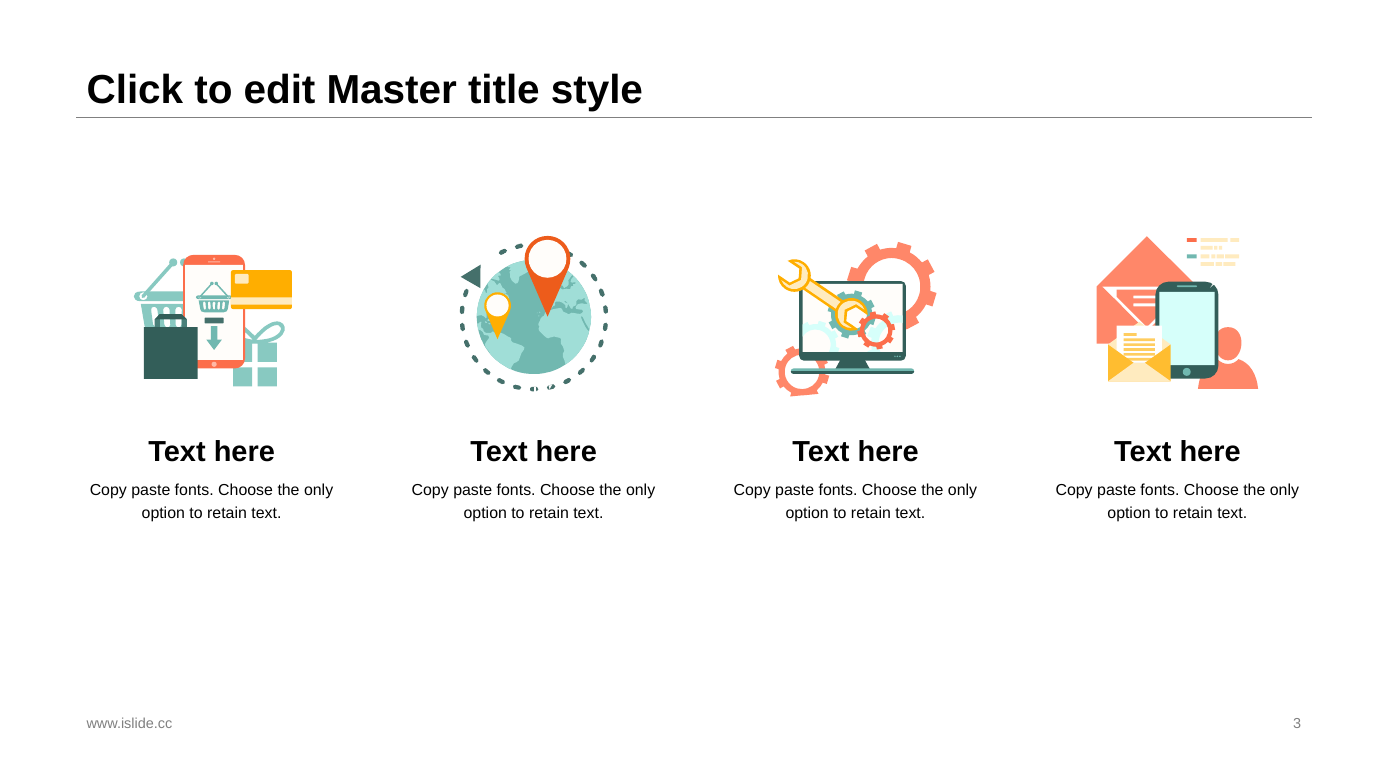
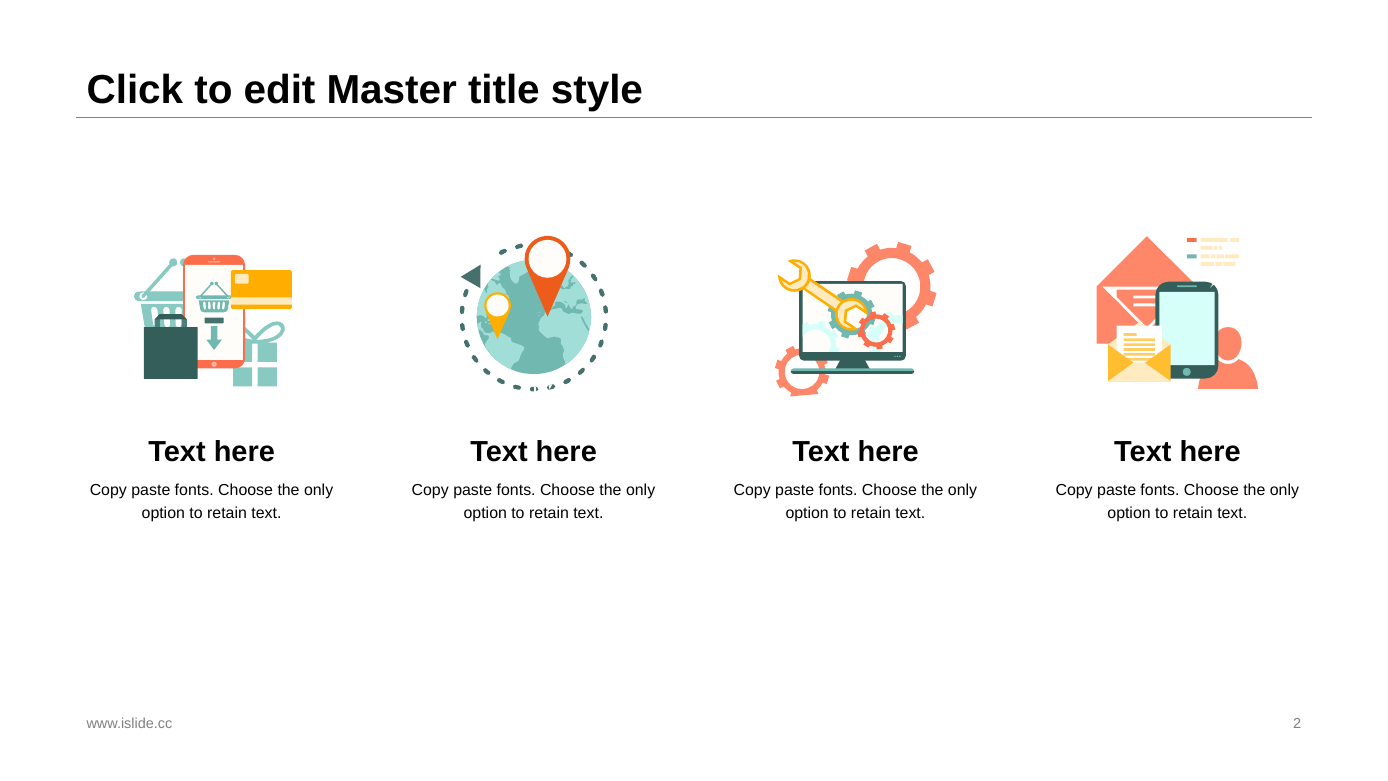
3: 3 -> 2
